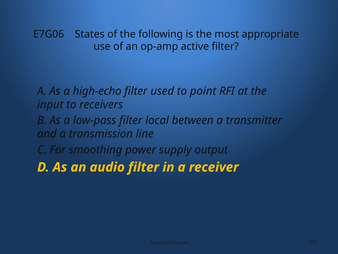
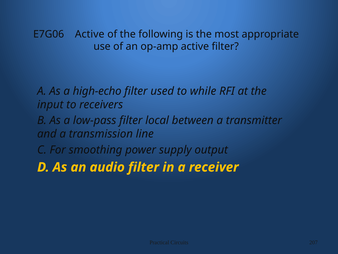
E7G06 States: States -> Active
point: point -> while
